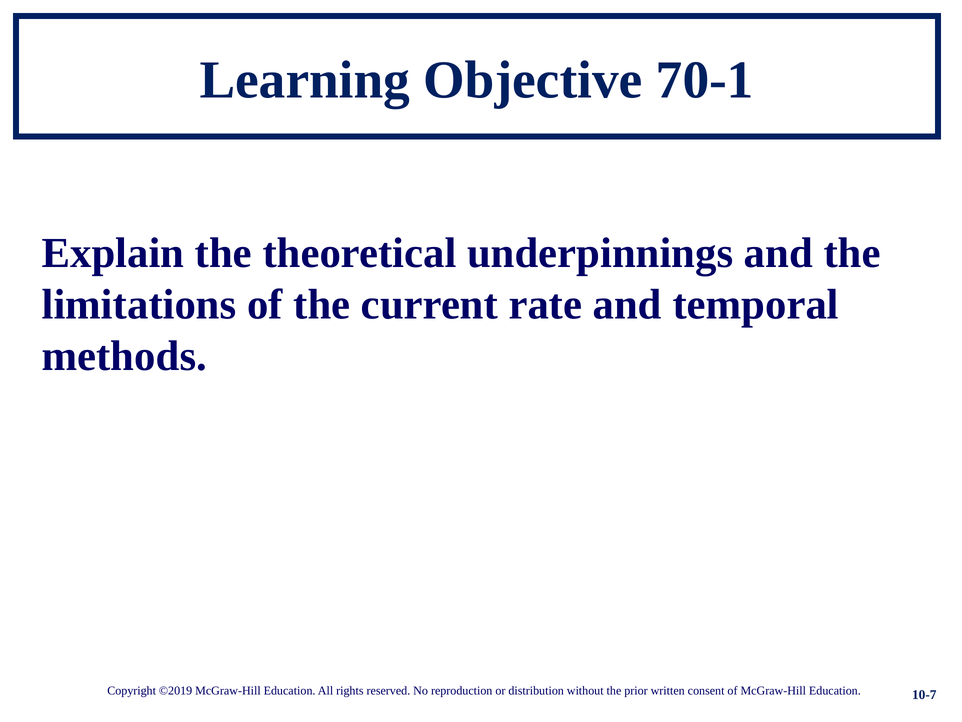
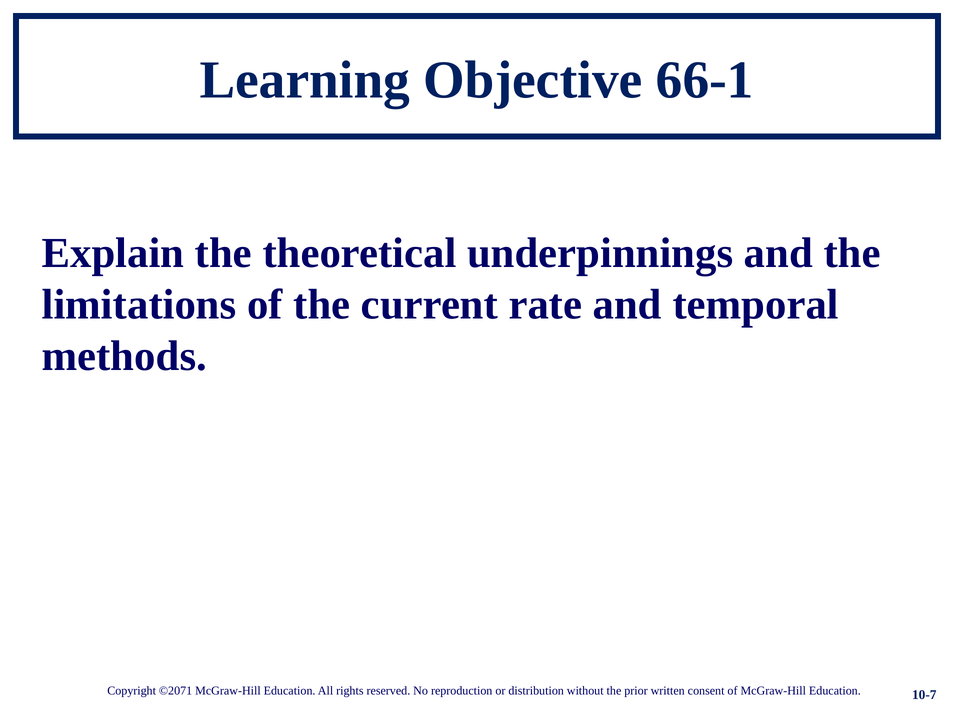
70-1: 70-1 -> 66-1
©2019: ©2019 -> ©2071
